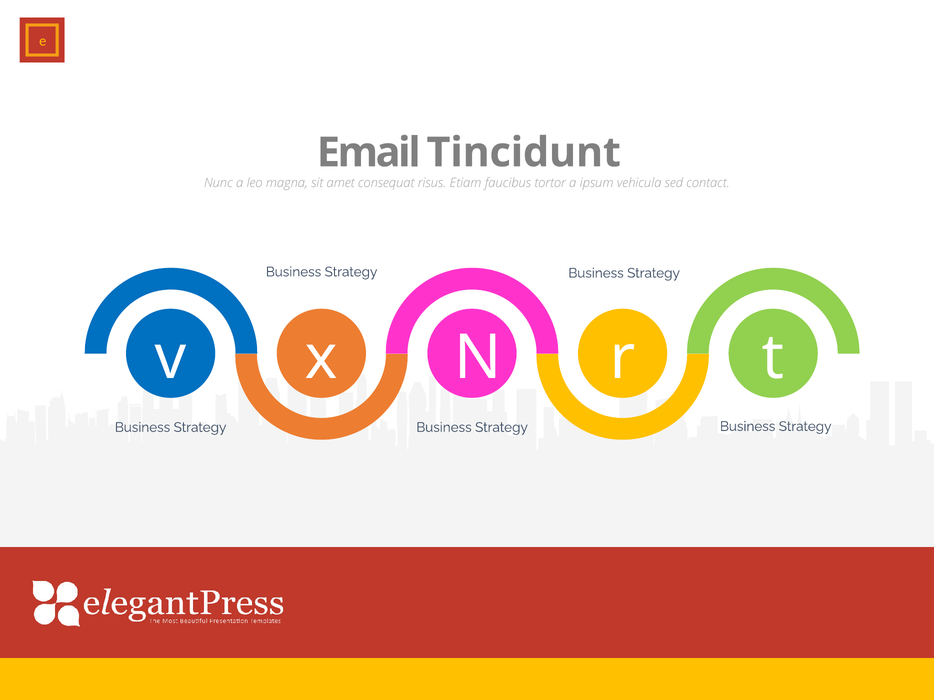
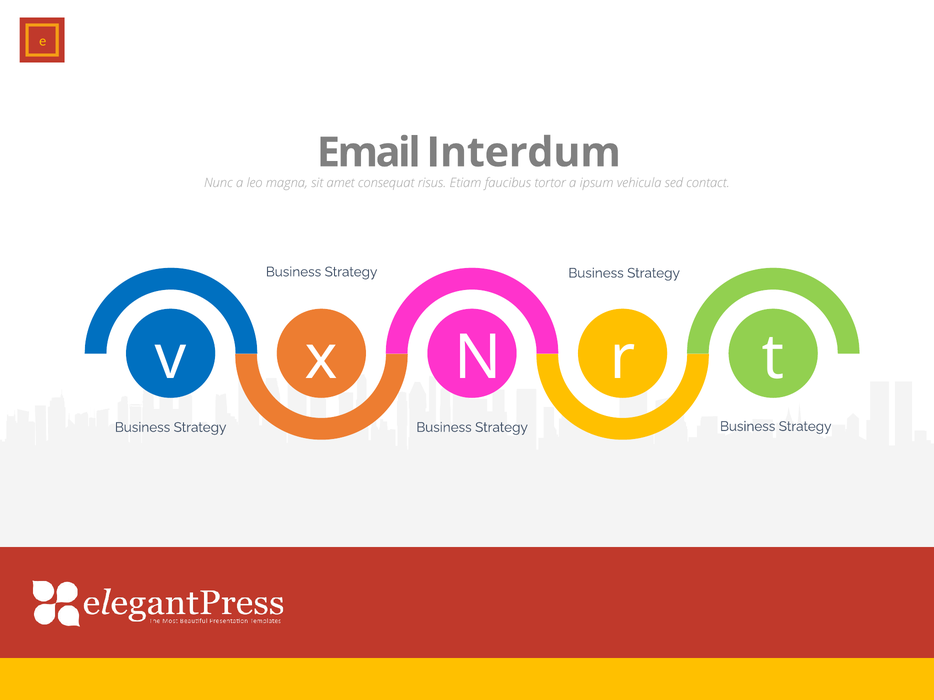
Tincidunt: Tincidunt -> Interdum
